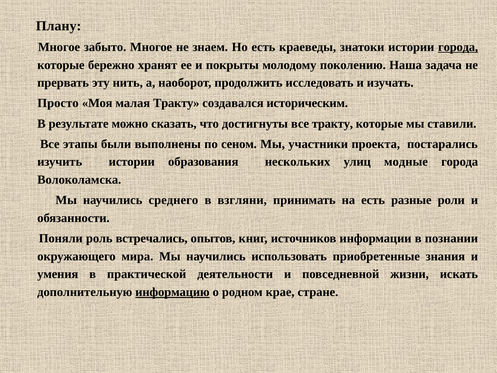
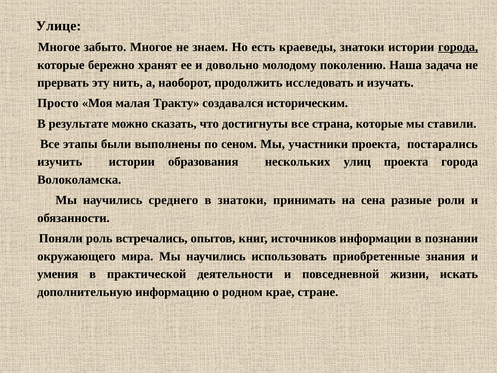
Плану: Плану -> Улице
покрыты: покрыты -> довольно
все тракту: тракту -> страна
улиц модные: модные -> проекта
в взгляни: взгляни -> знатоки
на есть: есть -> сена
информацию underline: present -> none
